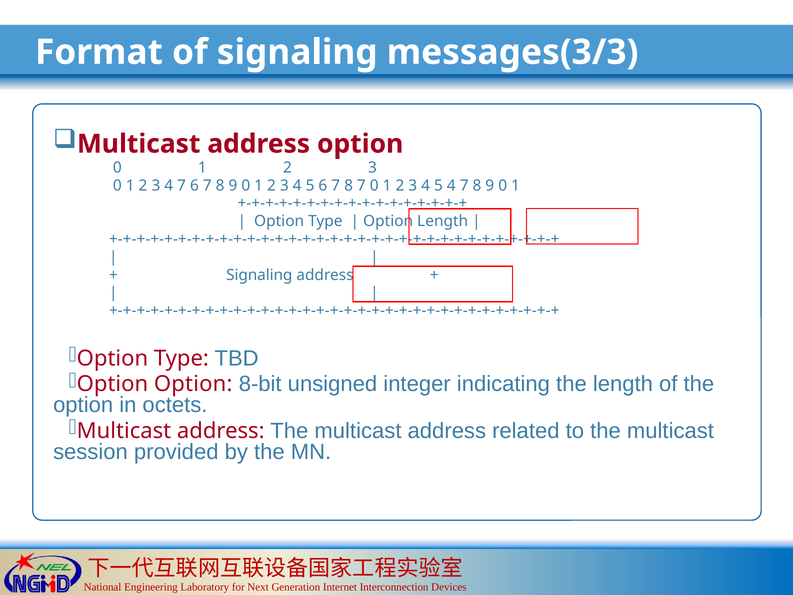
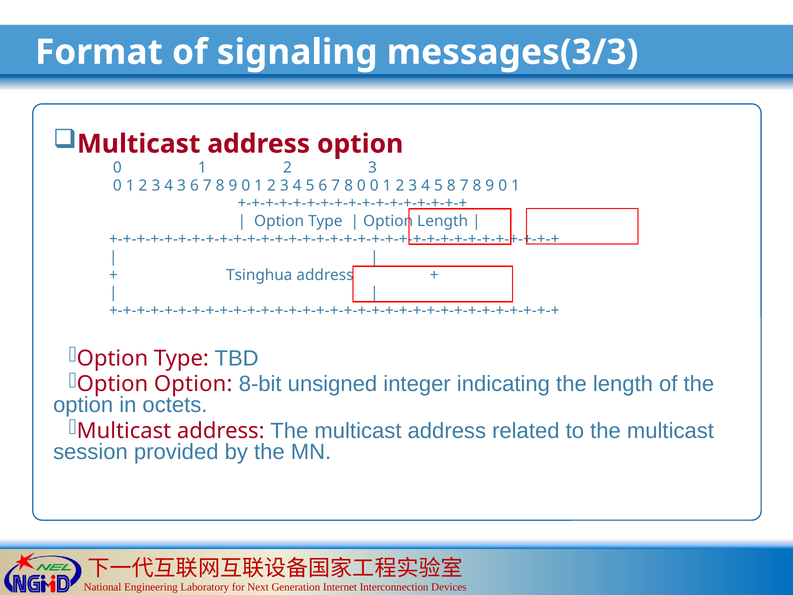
3 4 7: 7 -> 3
8 7: 7 -> 0
5 4: 4 -> 8
Signaling at (259, 275): Signaling -> Tsinghua
